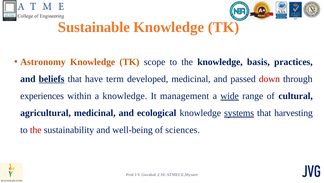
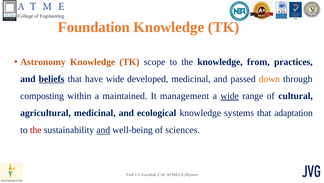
Sustainable: Sustainable -> Foundation
basis: basis -> from
have term: term -> wide
down colour: red -> orange
experiences: experiences -> composting
a knowledge: knowledge -> maintained
systems underline: present -> none
harvesting: harvesting -> adaptation
and at (103, 130) underline: none -> present
